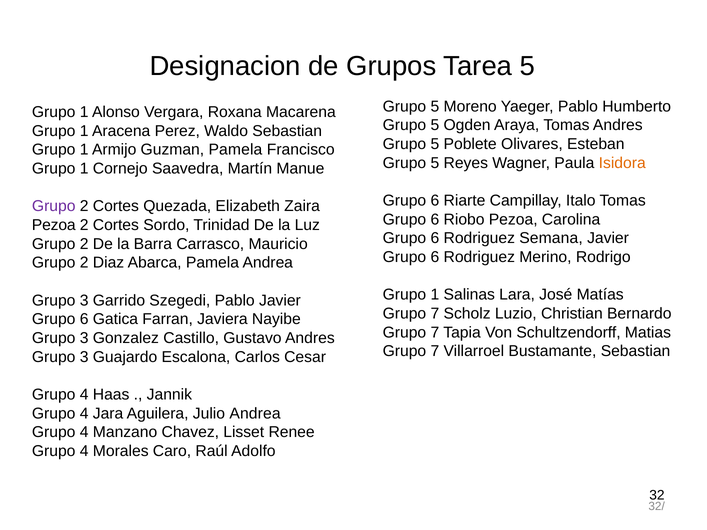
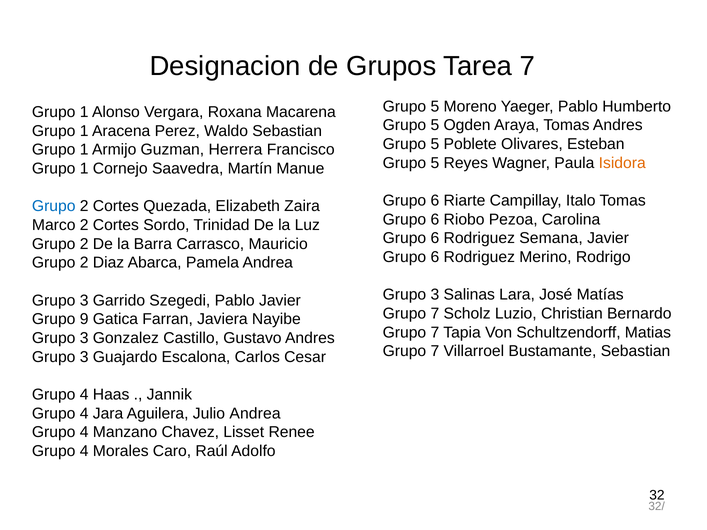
Tarea 5: 5 -> 7
Guzman Pamela: Pamela -> Herrera
Grupo at (54, 206) colour: purple -> blue
Pezoa at (54, 225): Pezoa -> Marco
1 at (435, 295): 1 -> 3
6 at (84, 319): 6 -> 9
